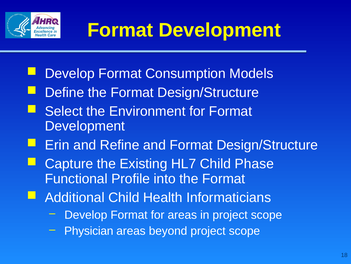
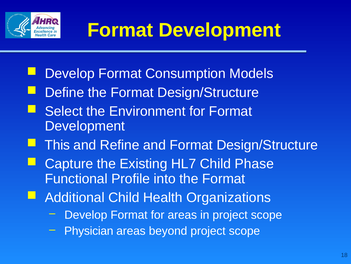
Erin: Erin -> This
Informaticians: Informaticians -> Organizations
